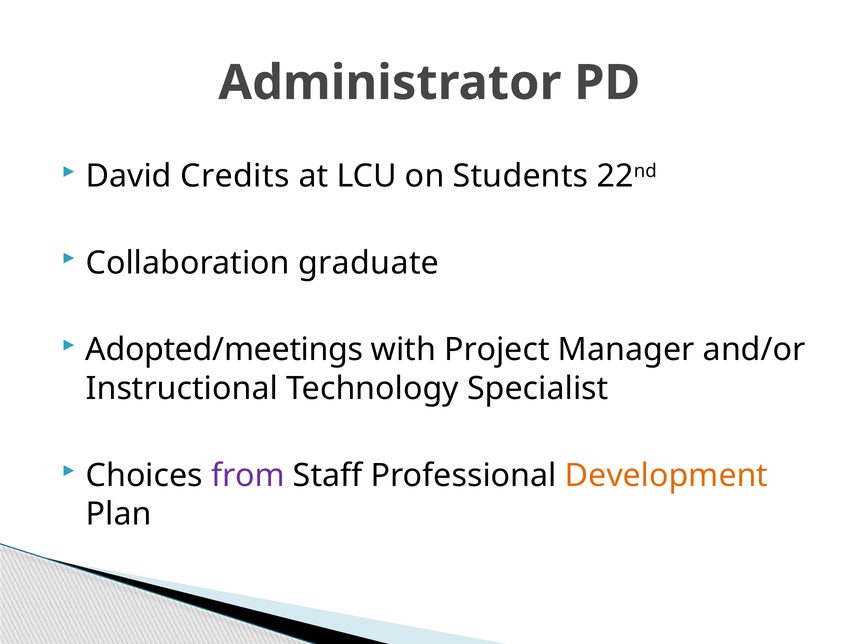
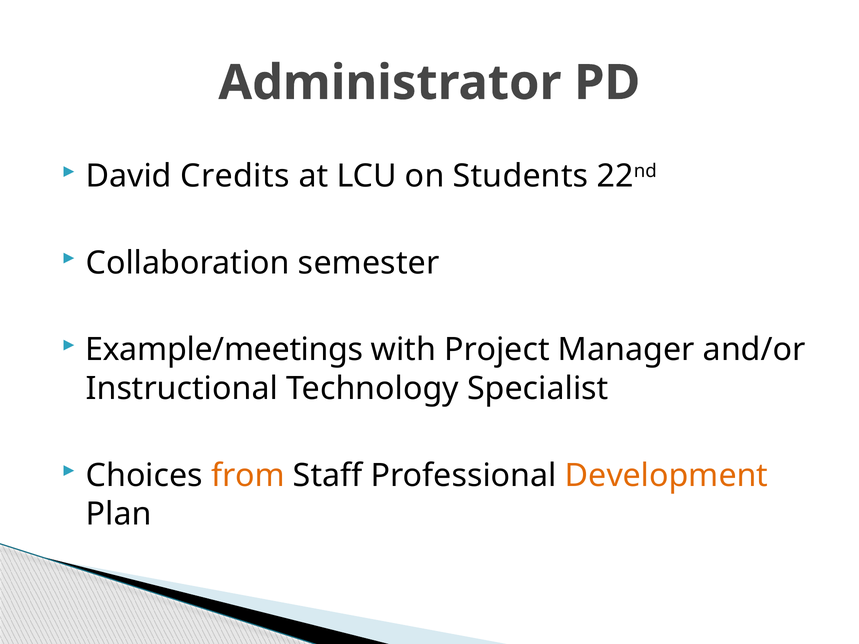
graduate: graduate -> semester
Adopted/meetings: Adopted/meetings -> Example/meetings
from colour: purple -> orange
